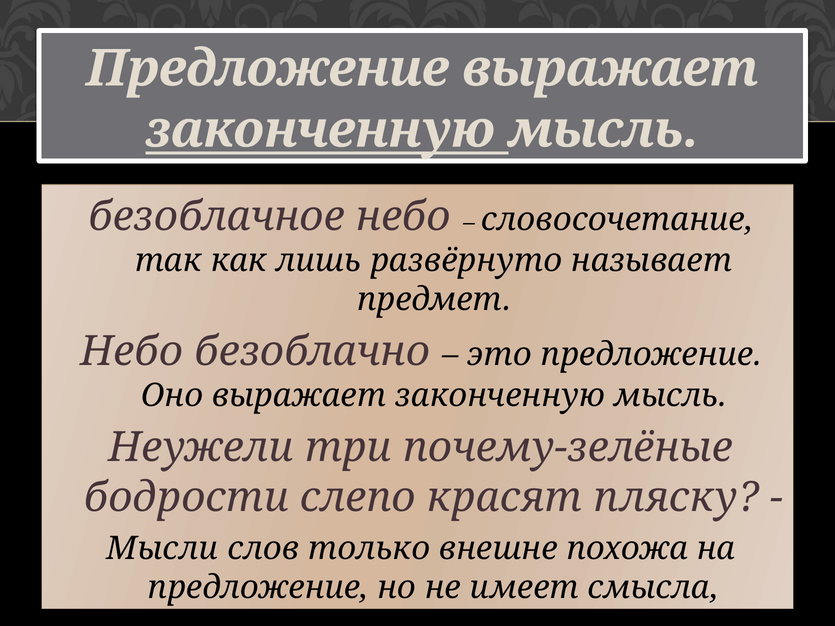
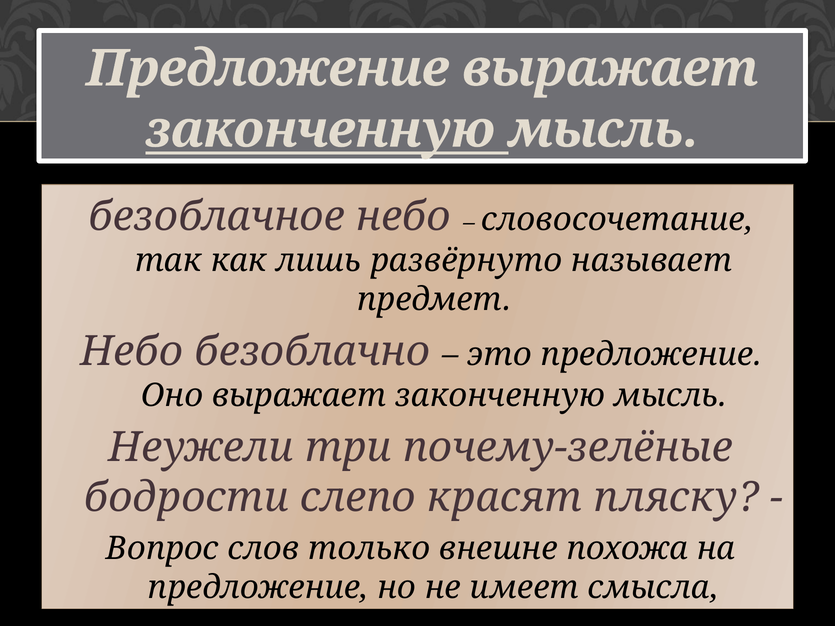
Мысли: Мысли -> Вопрос
